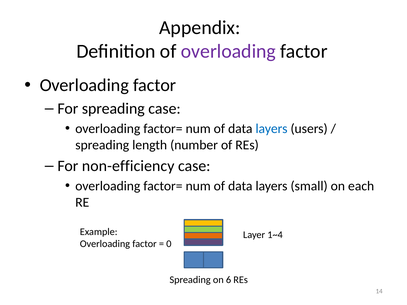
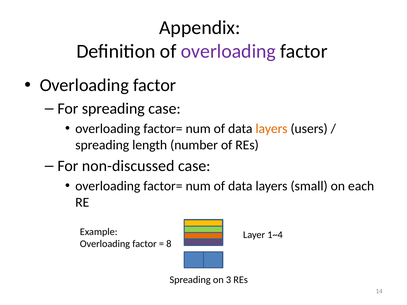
layers at (272, 129) colour: blue -> orange
non-efficiency: non-efficiency -> non-discussed
0: 0 -> 8
6: 6 -> 3
